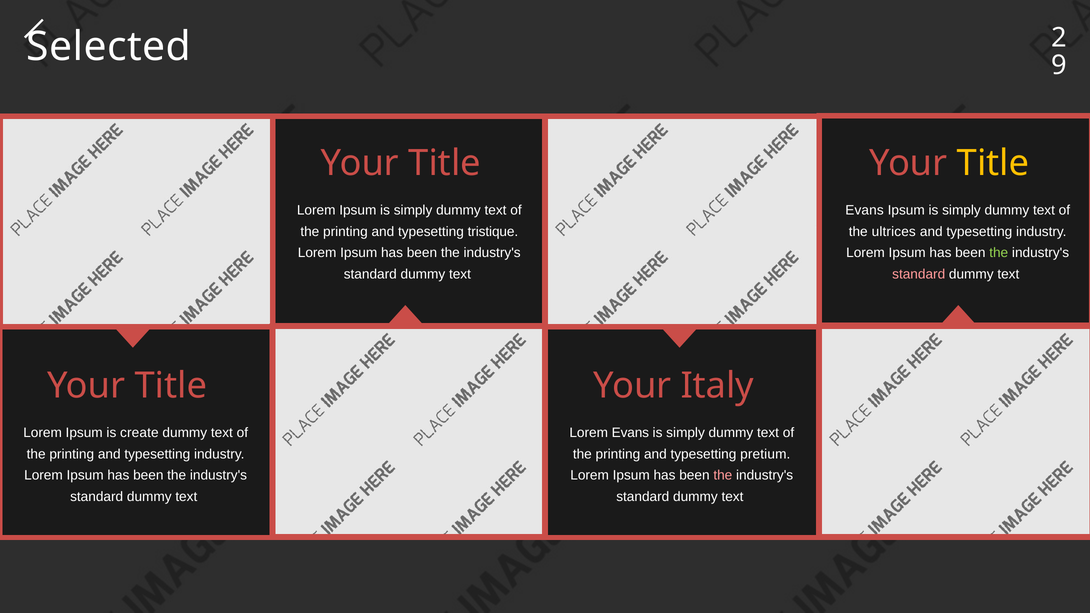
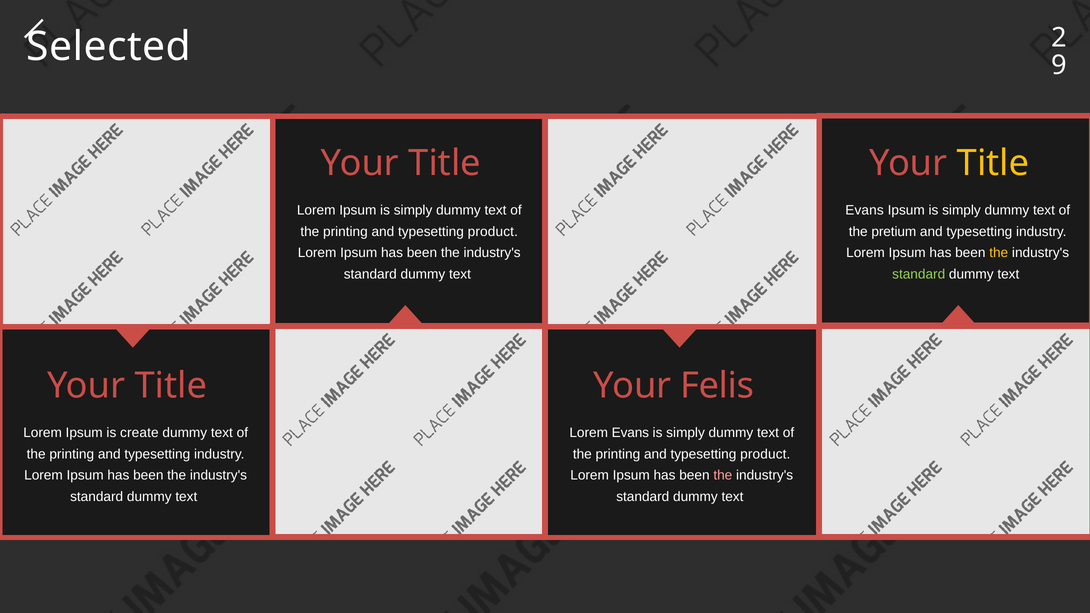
tristique at (493, 232): tristique -> product
ultrices: ultrices -> pretium
the at (999, 253) colour: light green -> yellow
standard at (919, 274) colour: pink -> light green
Italy: Italy -> Felis
pretium at (765, 454): pretium -> product
